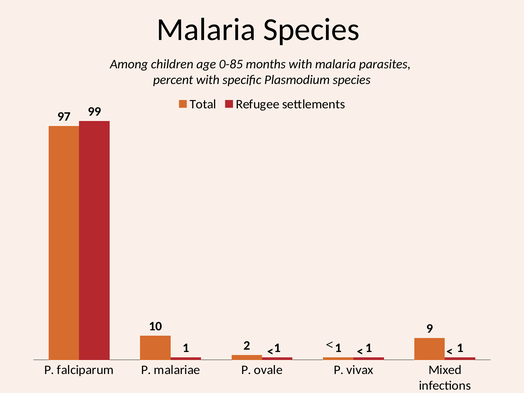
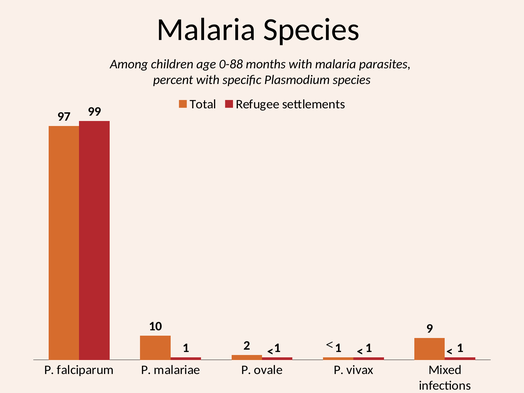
0-85: 0-85 -> 0-88
